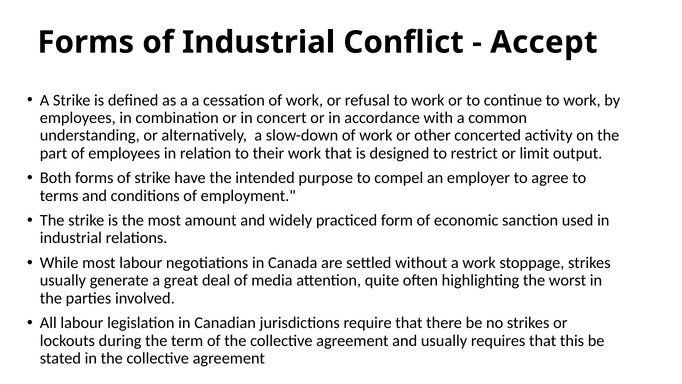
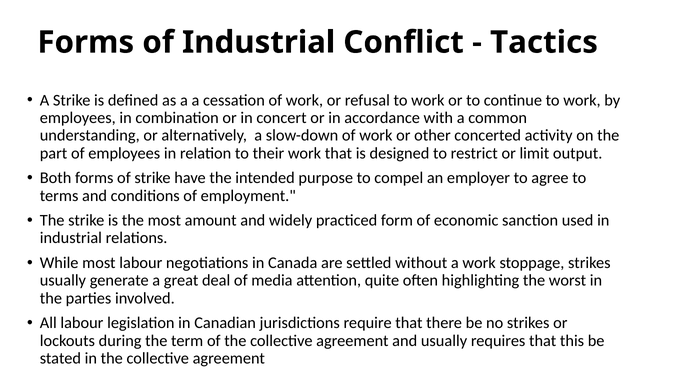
Accept: Accept -> Tactics
